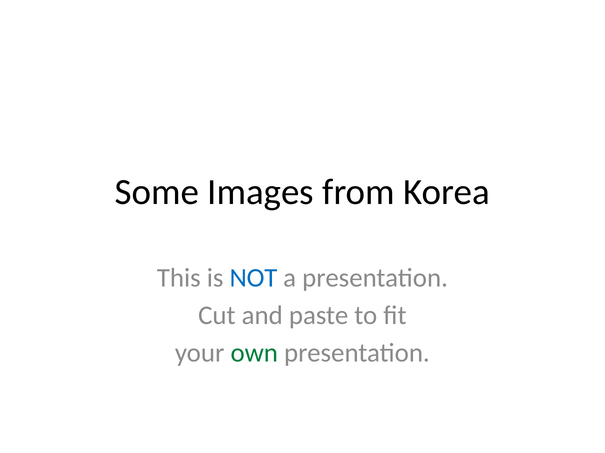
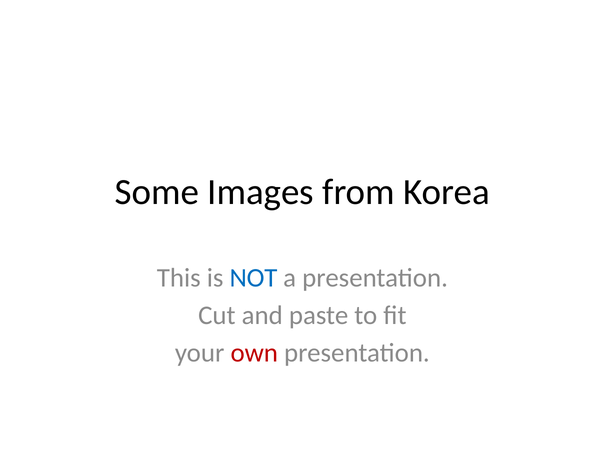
own colour: green -> red
